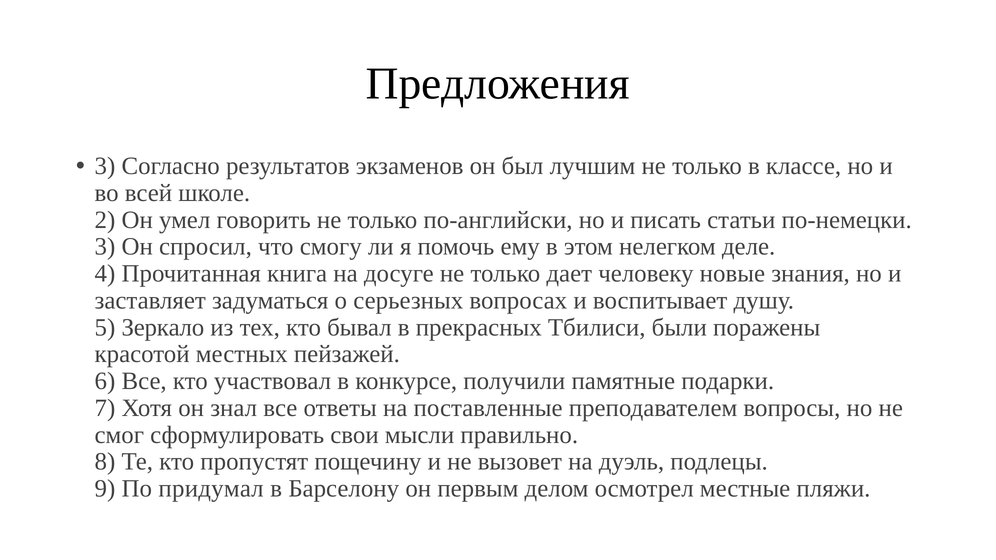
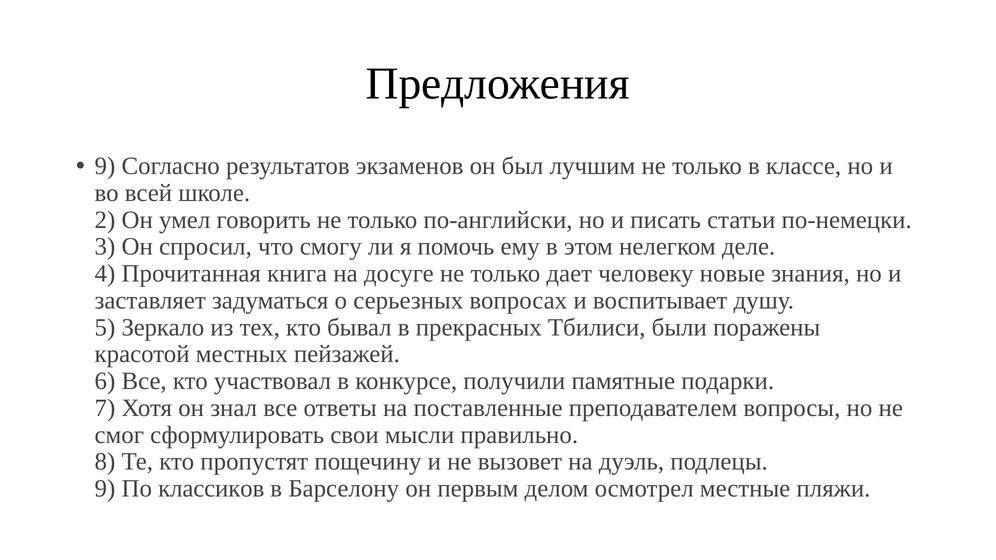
3 at (105, 166): 3 -> 9
придумал: придумал -> классиков
